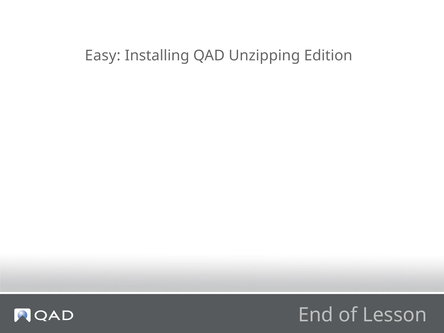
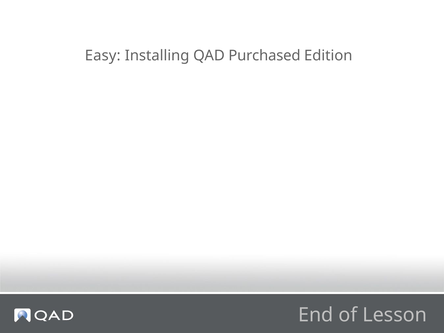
Unzipping: Unzipping -> Purchased
